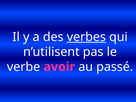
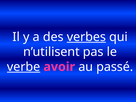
verbe underline: none -> present
